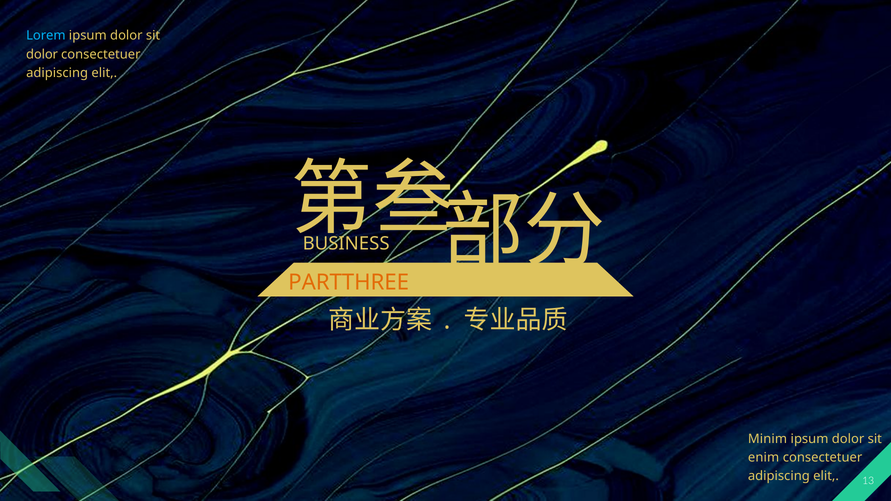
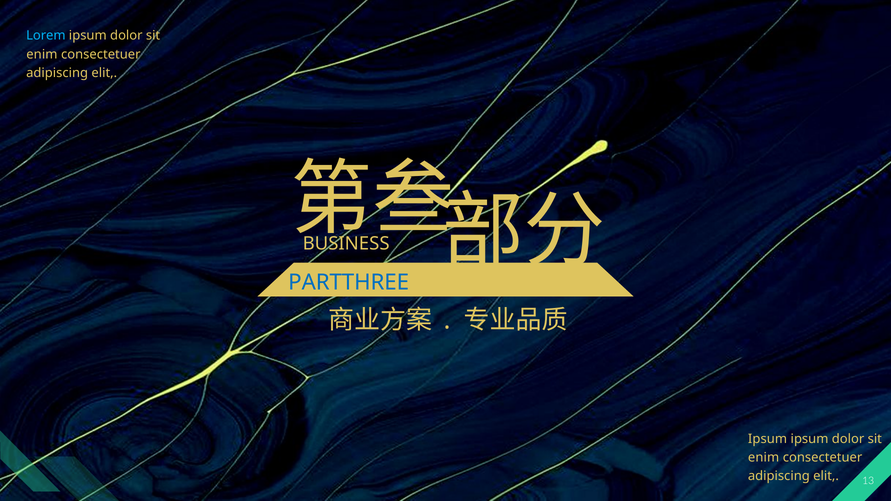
dolor at (42, 54): dolor -> enim
PARTTHREE colour: orange -> blue
Minim at (768, 439): Minim -> Ipsum
